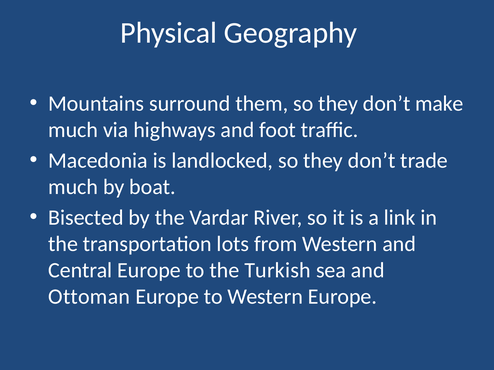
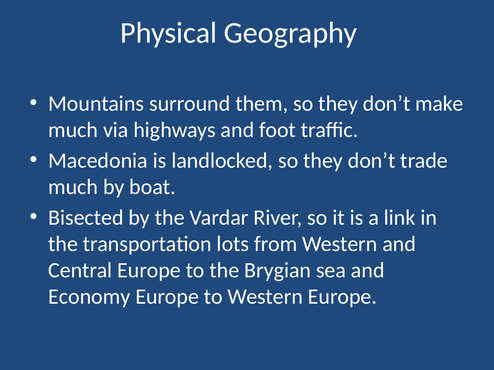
Turkish: Turkish -> Brygian
Ottoman: Ottoman -> Economy
